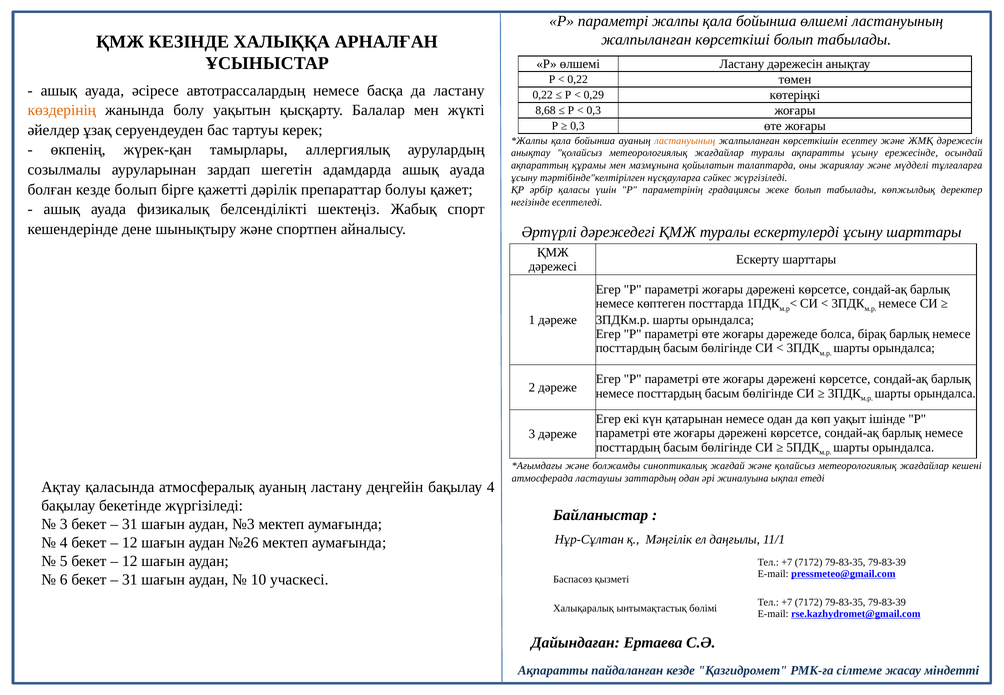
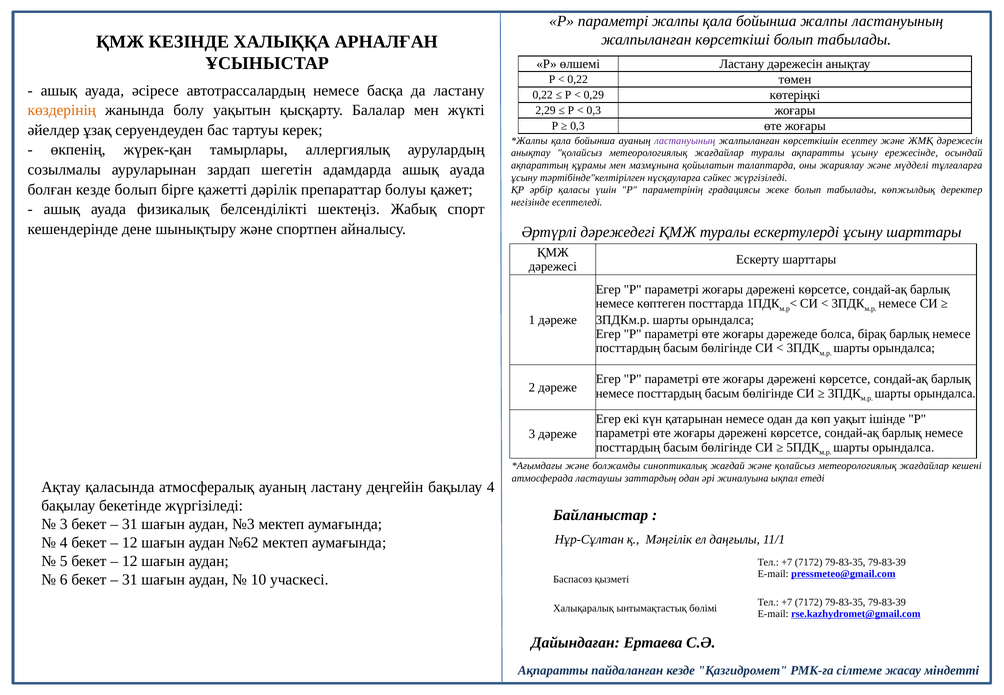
бойынша өлшемі: өлшемі -> жалпы
8,68: 8,68 -> 2,29
ластануының at (685, 141) colour: orange -> purple
№26: №26 -> №62
